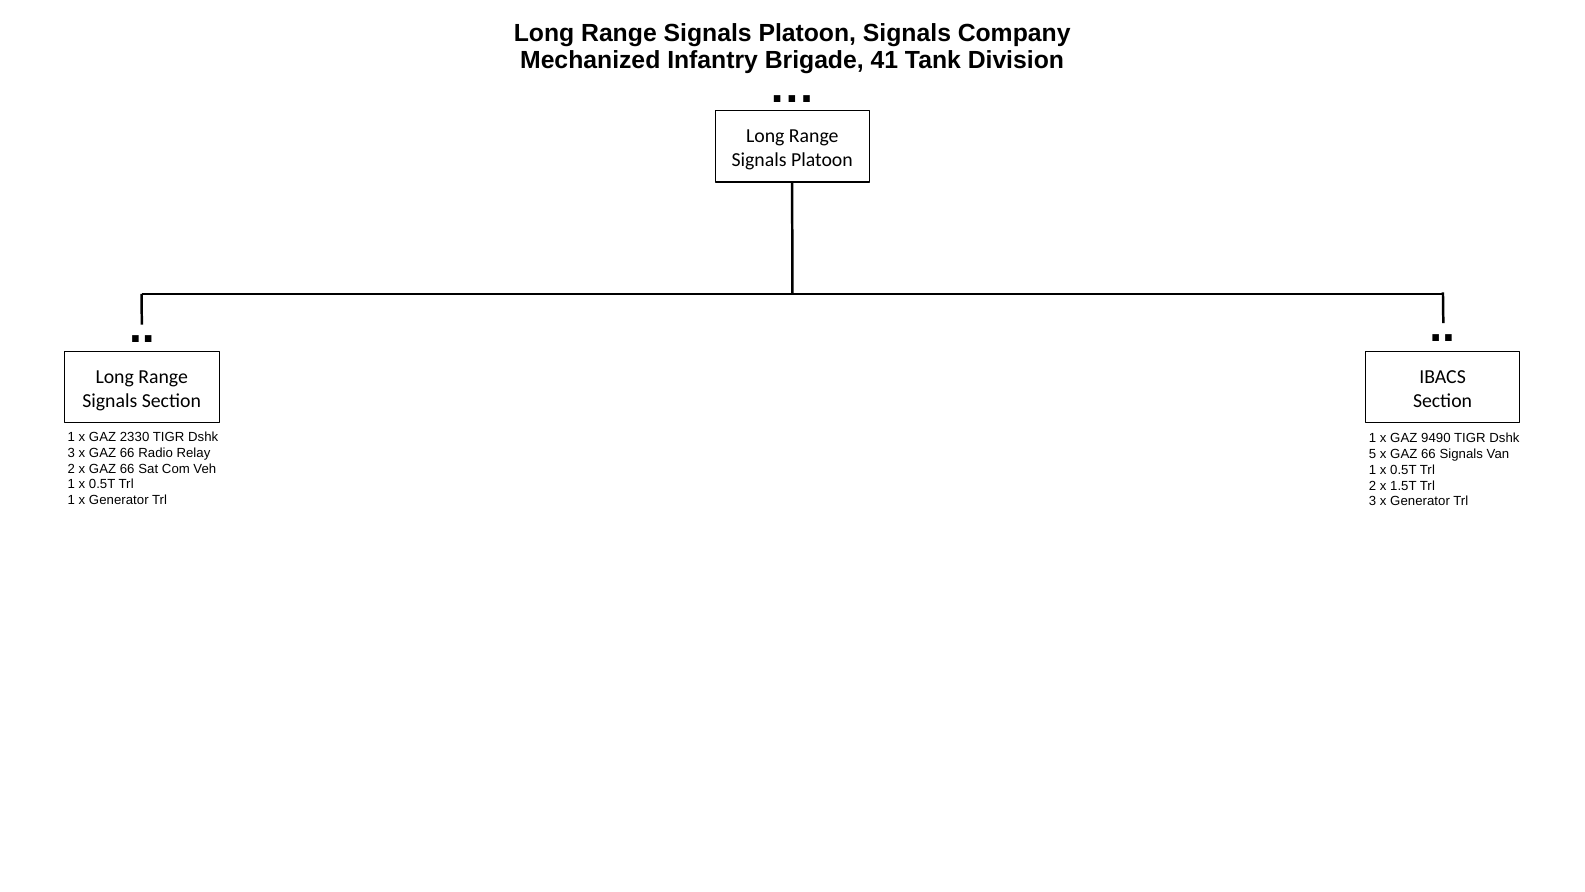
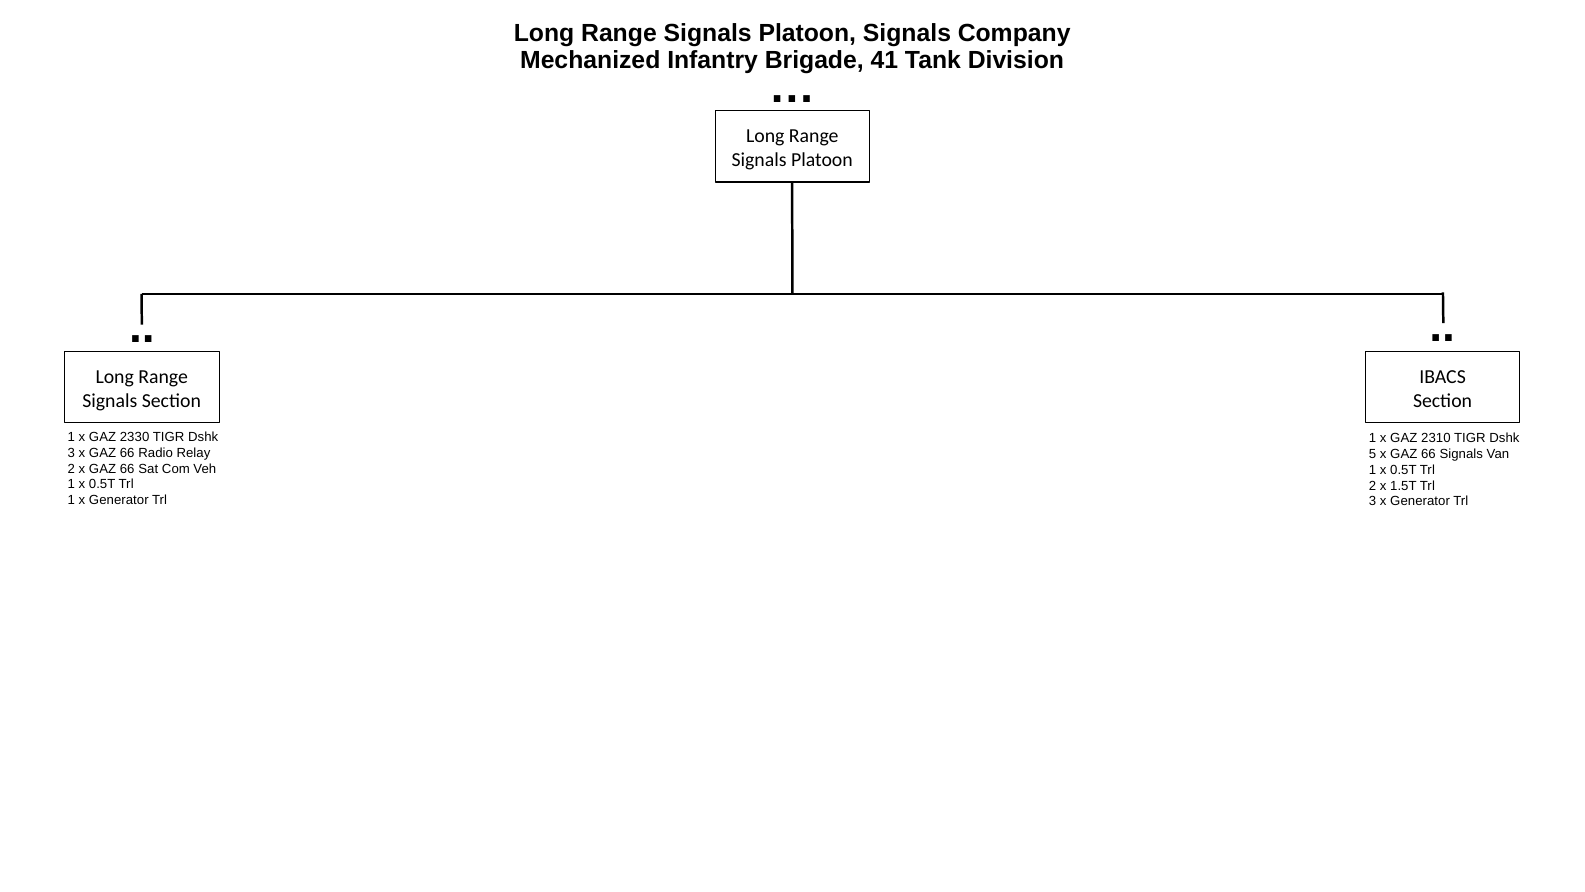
9490: 9490 -> 2310
